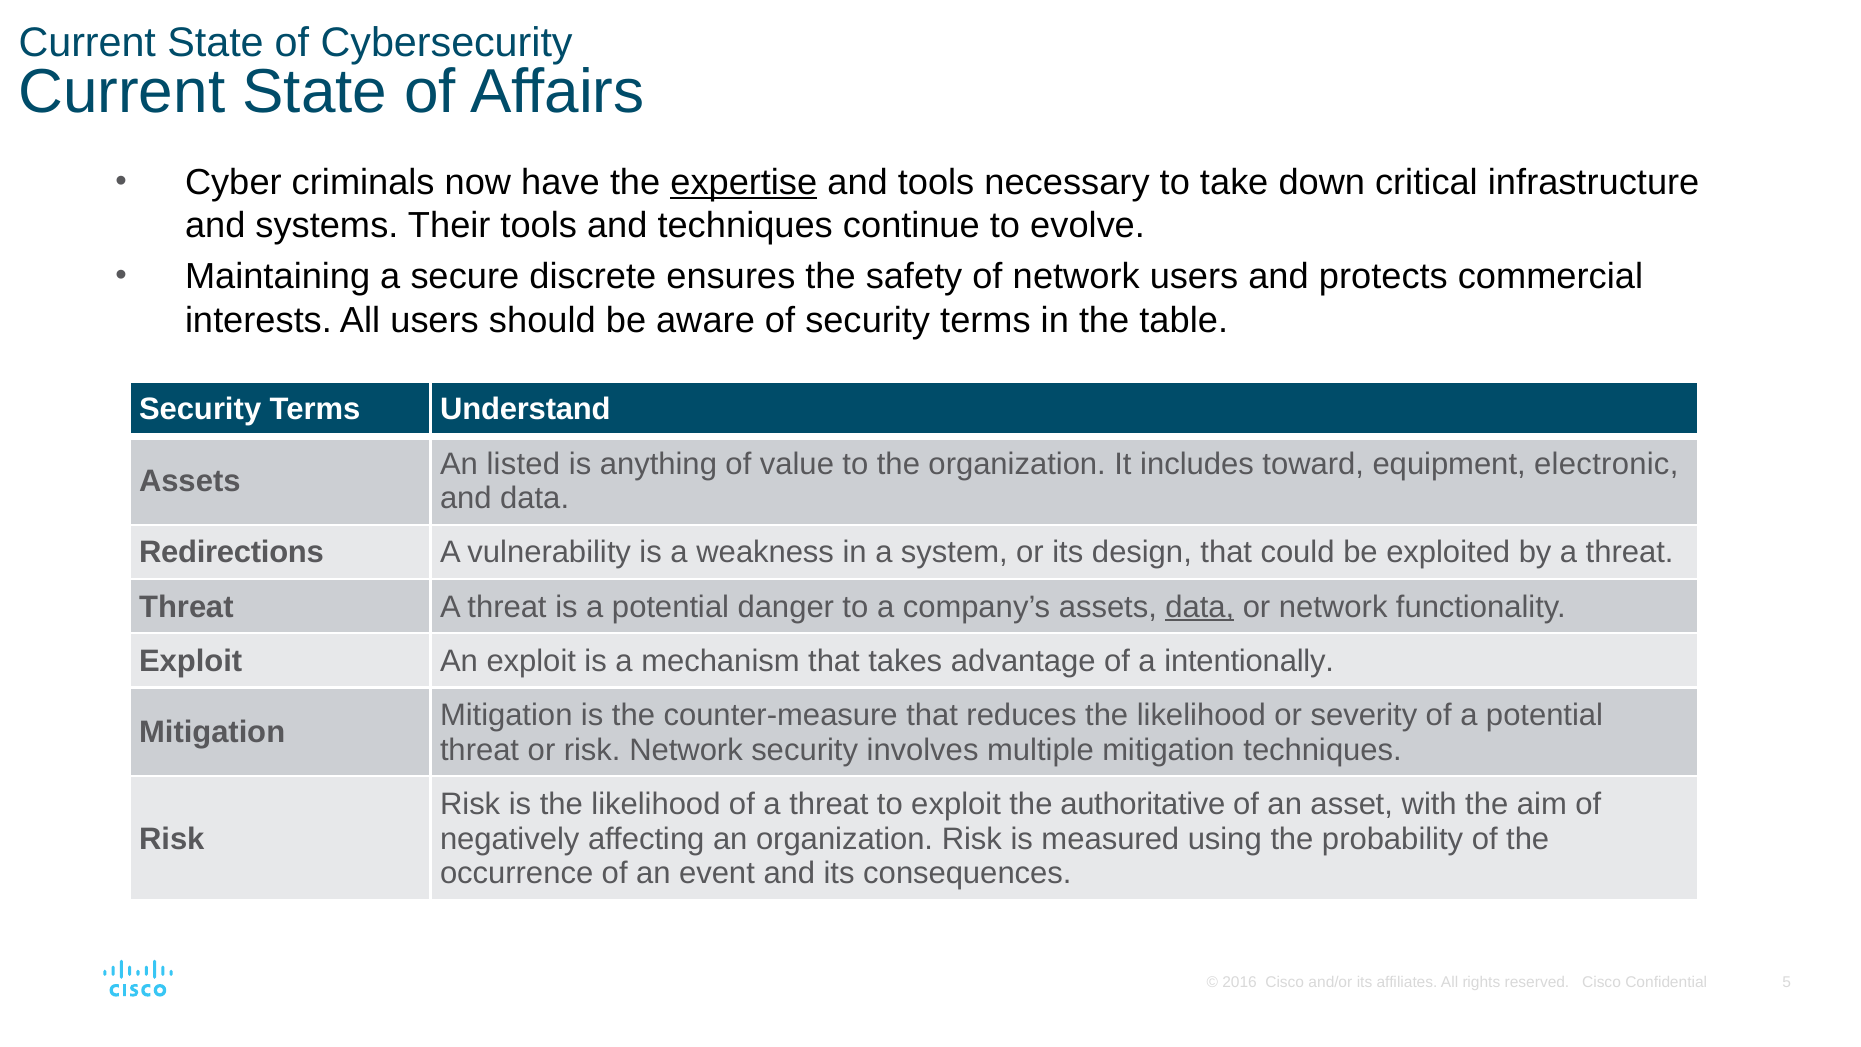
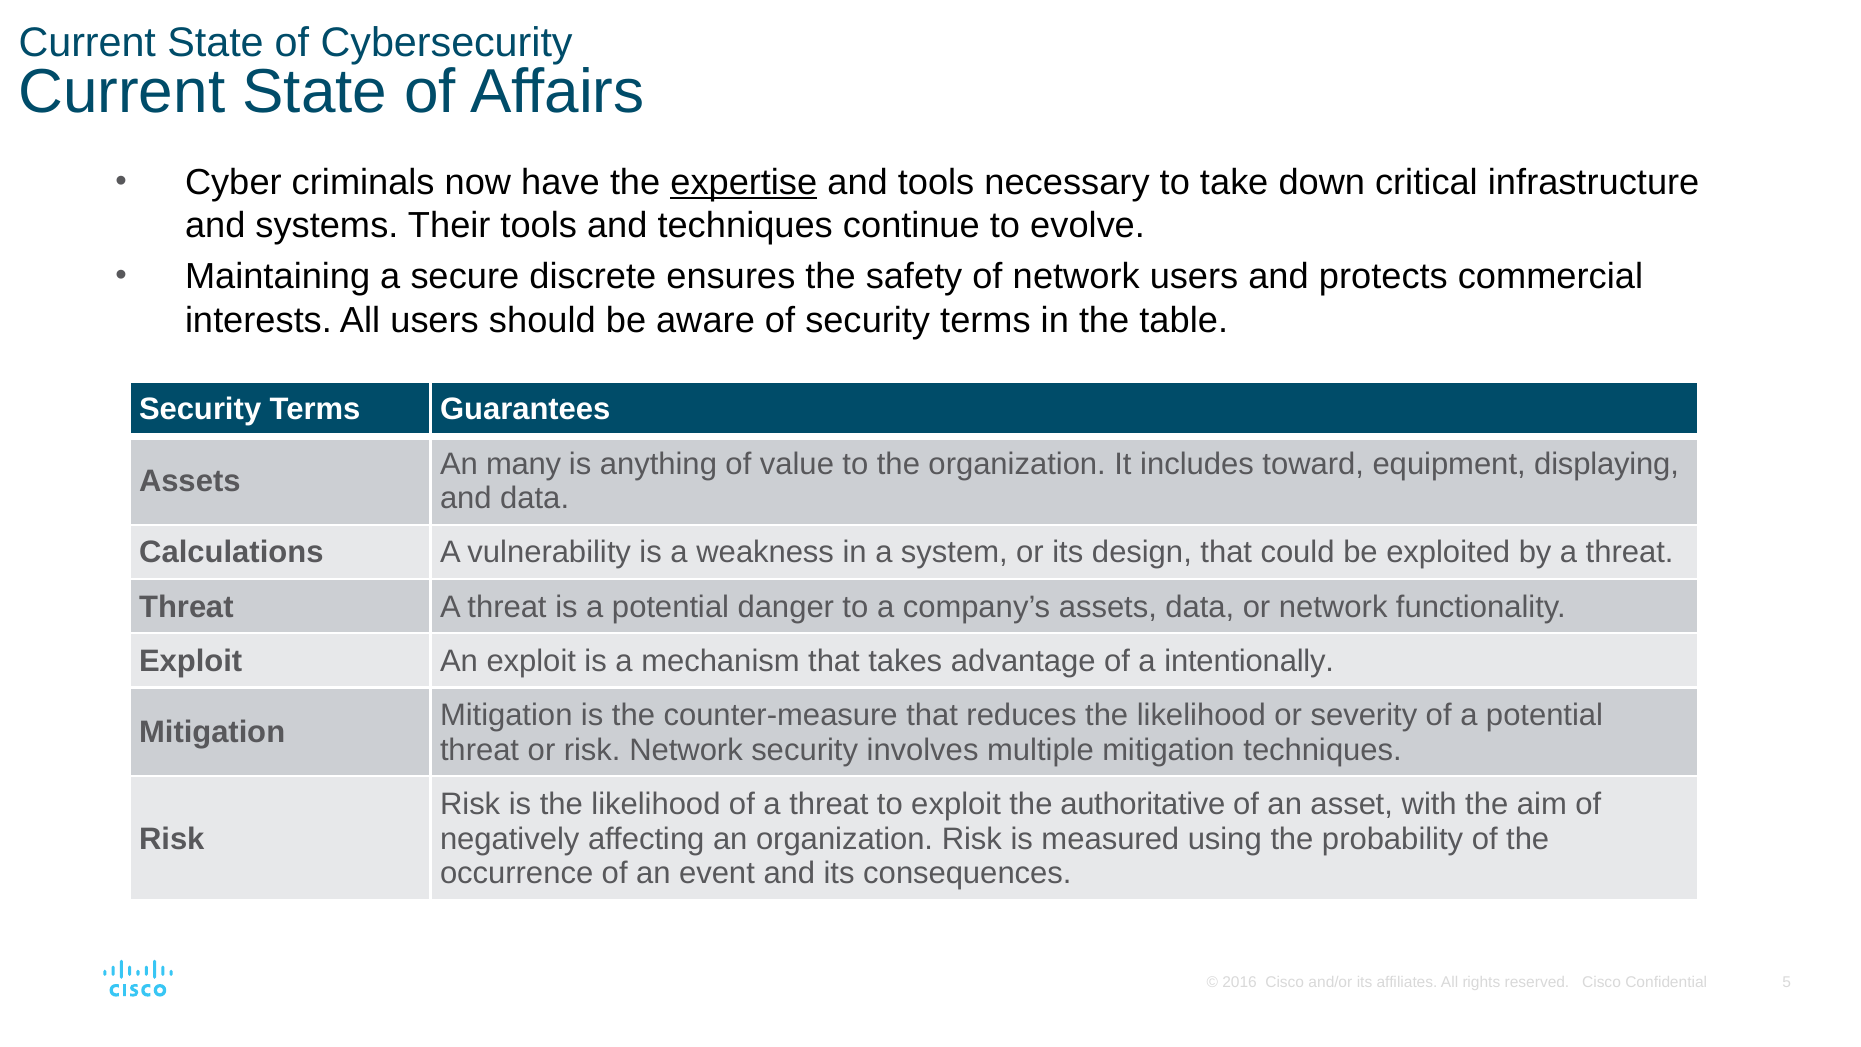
Understand: Understand -> Guarantees
listed: listed -> many
electronic: electronic -> displaying
Redirections: Redirections -> Calculations
data at (1200, 607) underline: present -> none
